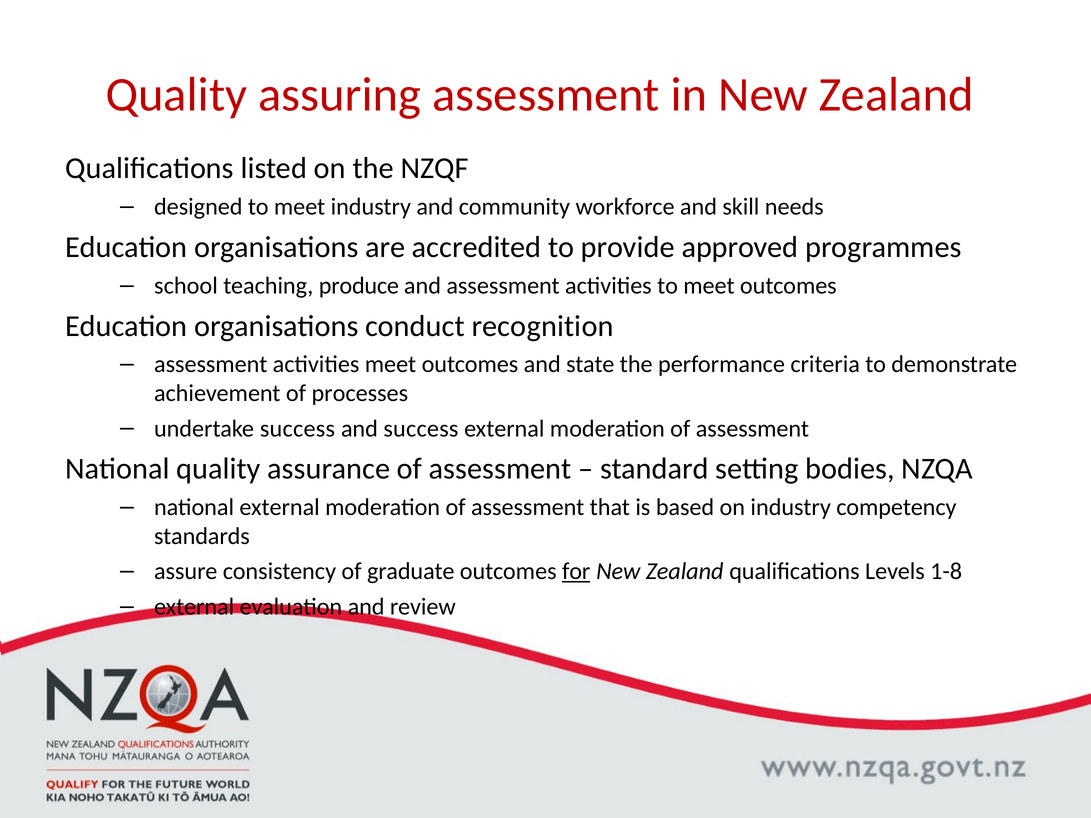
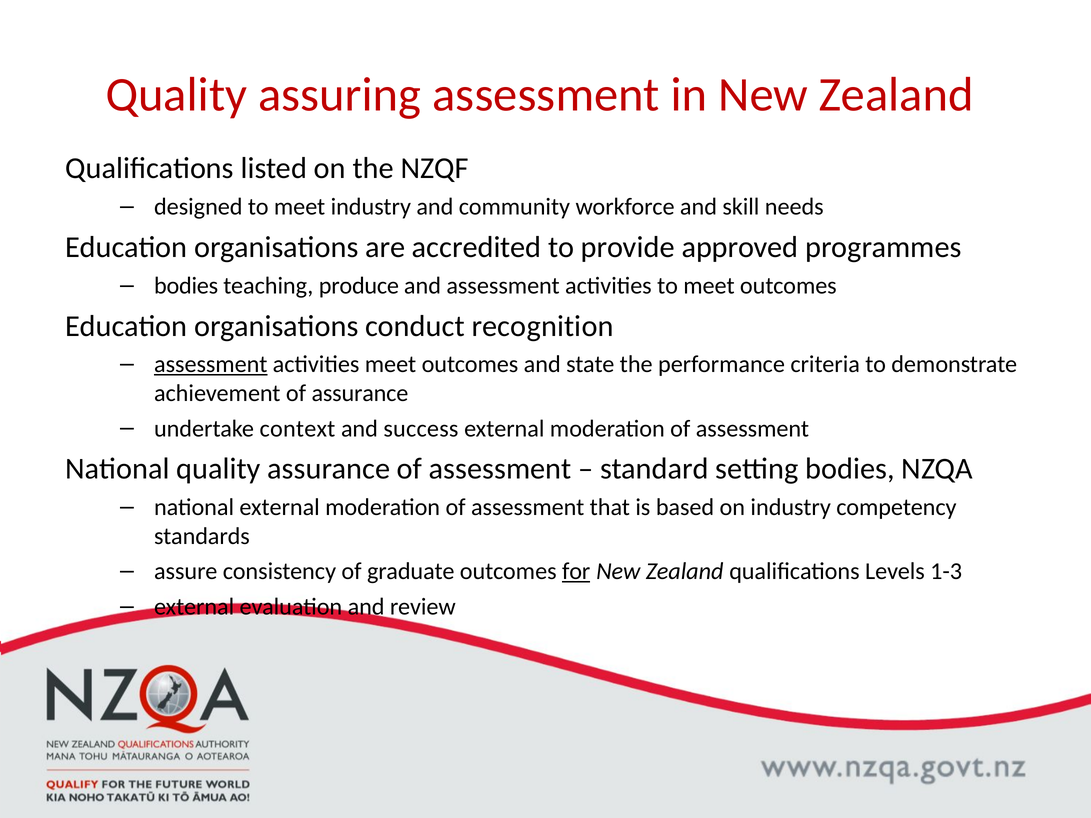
school at (186, 286): school -> bodies
assessment at (211, 364) underline: none -> present
of processes: processes -> assurance
undertake success: success -> context
1-8: 1-8 -> 1-3
